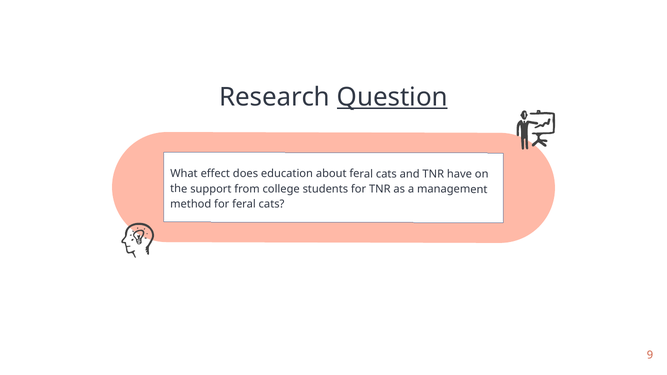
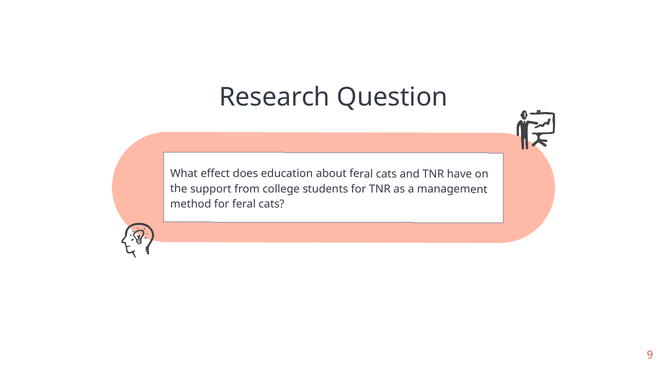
Question underline: present -> none
